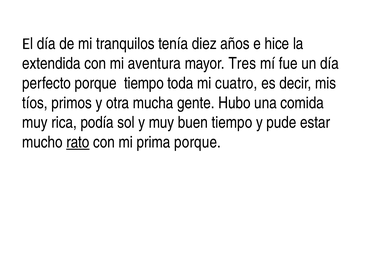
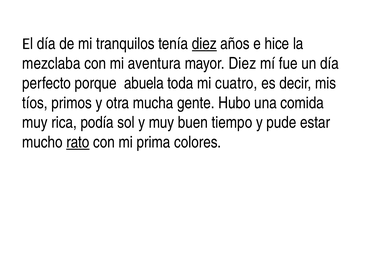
diez at (204, 44) underline: none -> present
extendida: extendida -> mezclaba
mayor Tres: Tres -> Diez
porque tiempo: tiempo -> abuela
prima porque: porque -> colores
